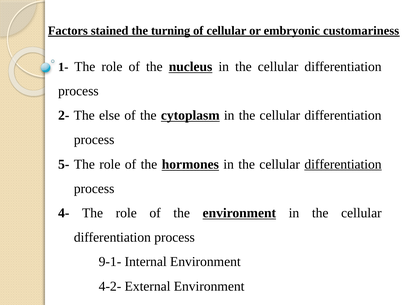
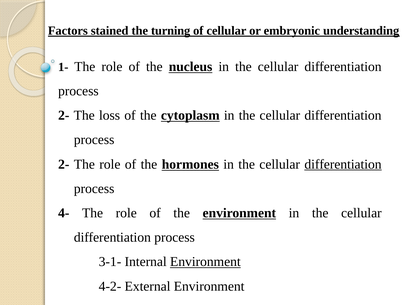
customariness: customariness -> understanding
else: else -> loss
5- at (64, 164): 5- -> 2-
9-1-: 9-1- -> 3-1-
Environment at (205, 261) underline: none -> present
